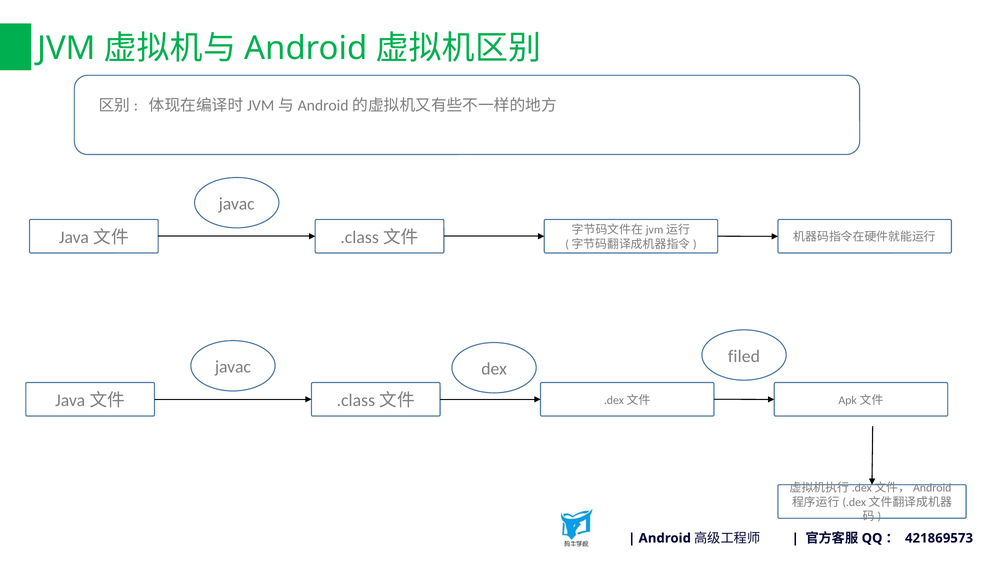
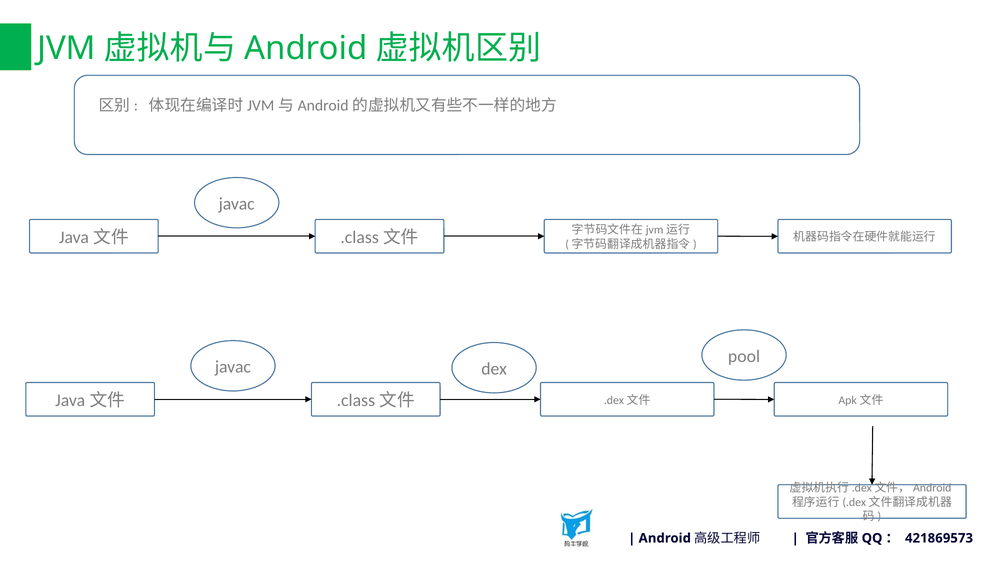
filed: filed -> pool
